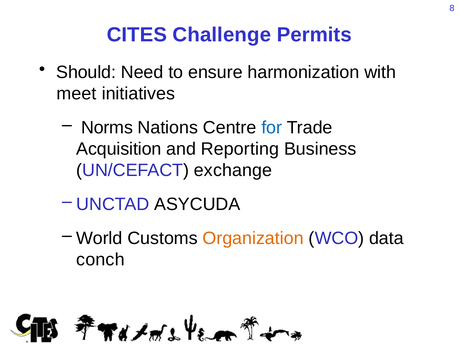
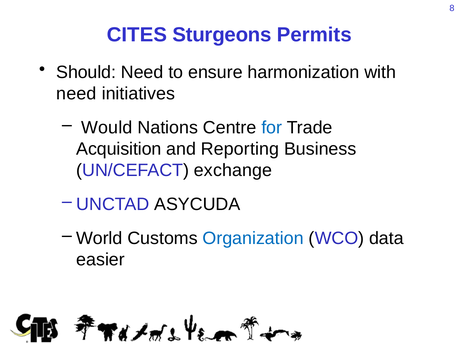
Challenge: Challenge -> Sturgeons
meet at (76, 94): meet -> need
Norms: Norms -> Would
Organization colour: orange -> blue
conch: conch -> easier
